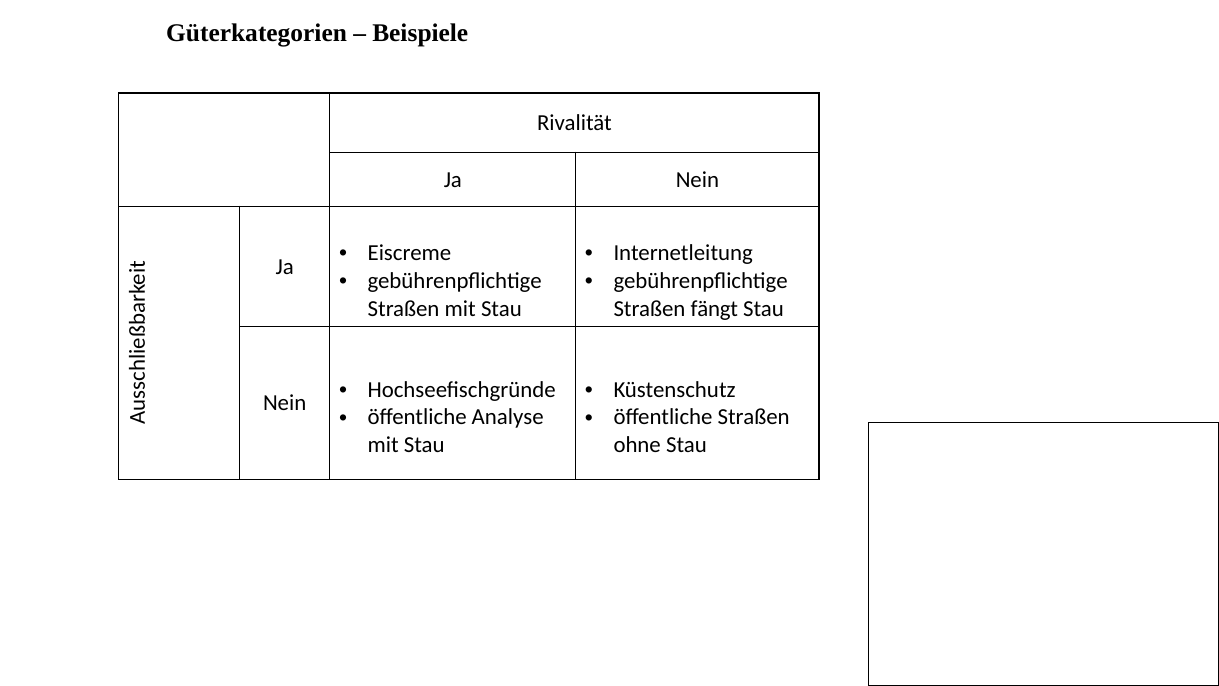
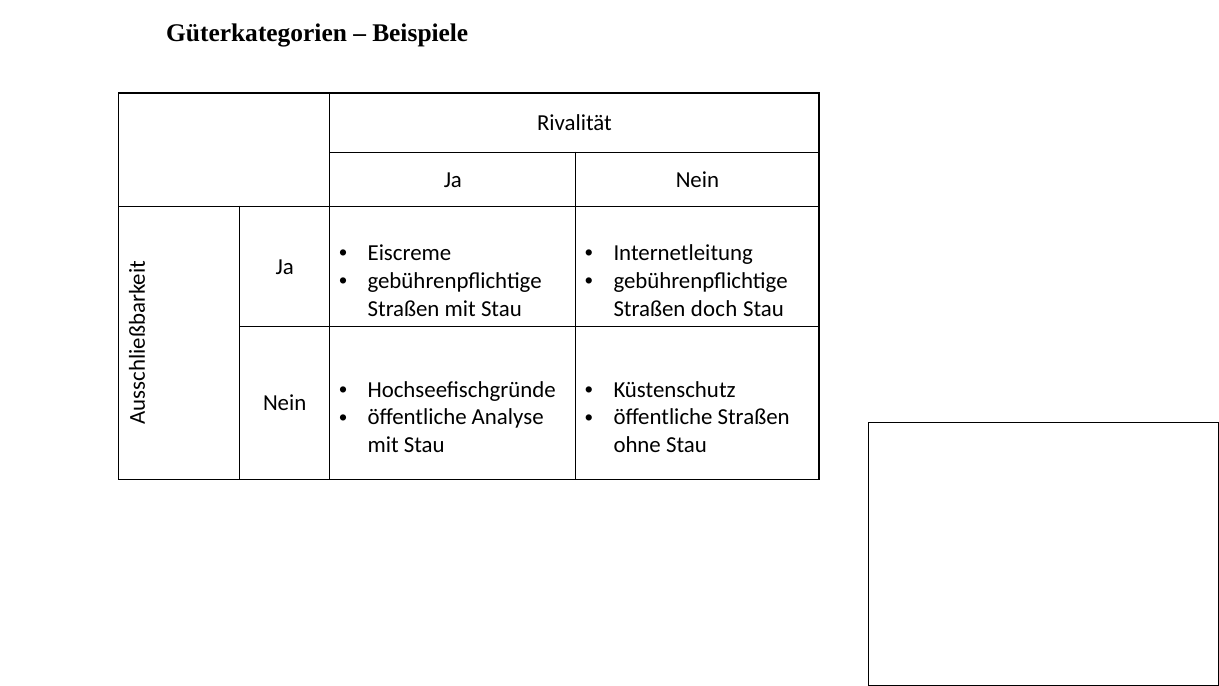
fängt: fängt -> doch
